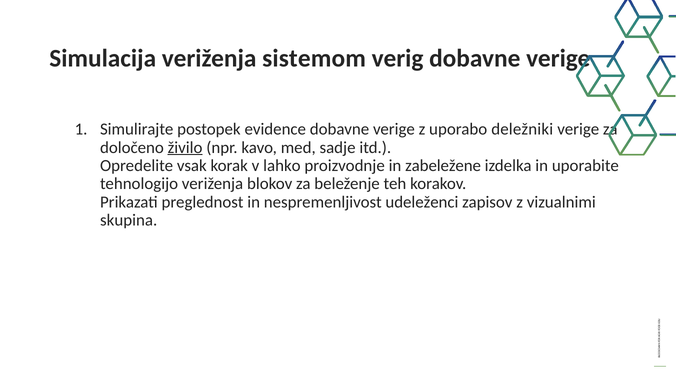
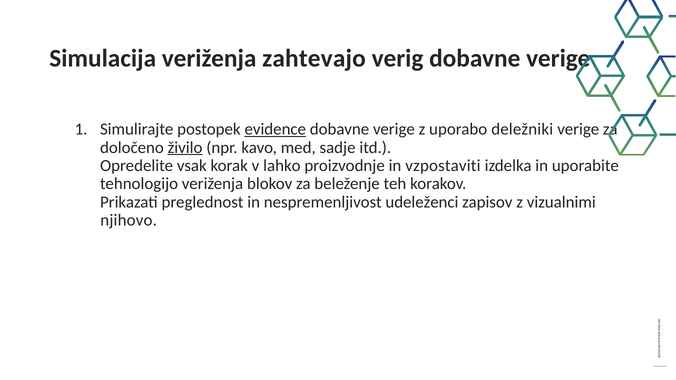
sistemom: sistemom -> zahtevajo
evidence underline: none -> present
zabeležene: zabeležene -> vzpostaviti
skupina: skupina -> njihovo
